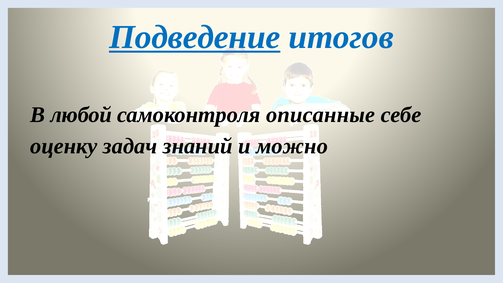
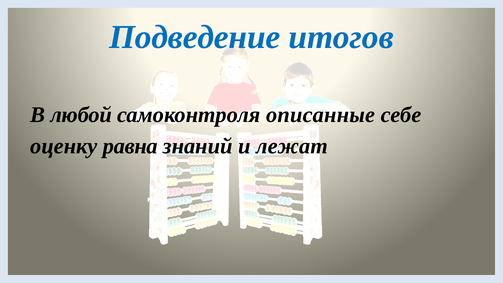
Подведение underline: present -> none
задач: задач -> равна
можно: можно -> лежат
